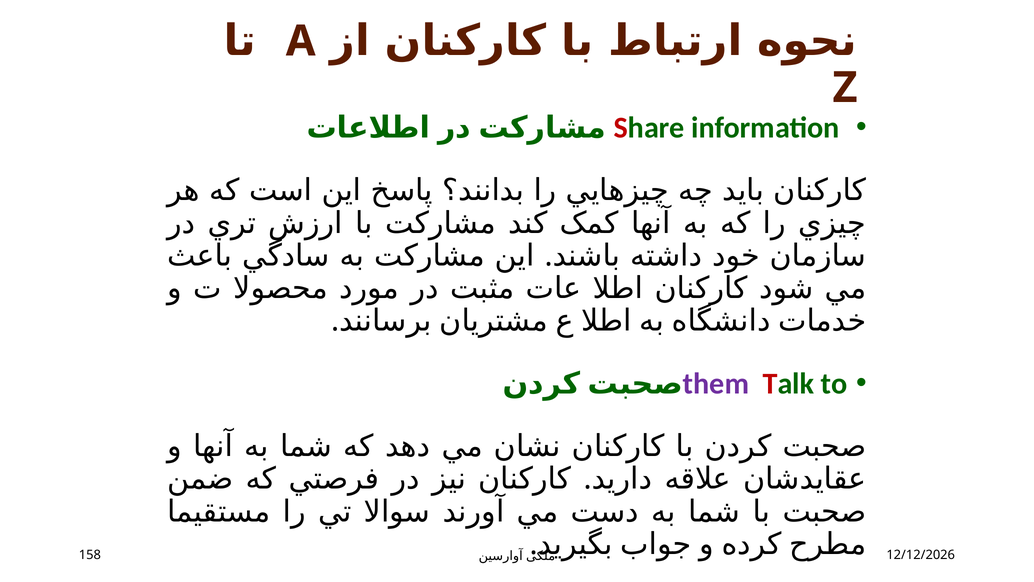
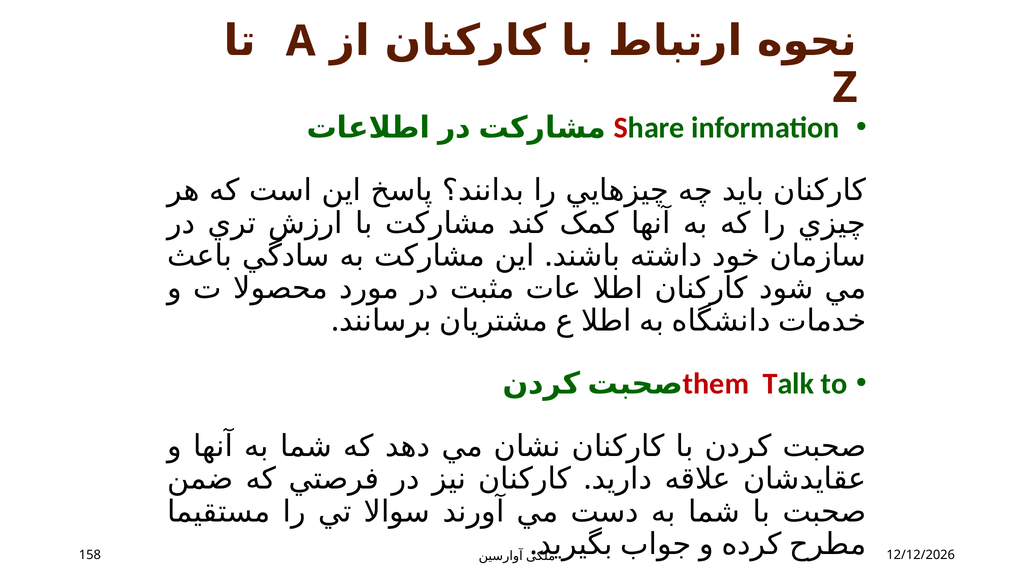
them colour: purple -> red
